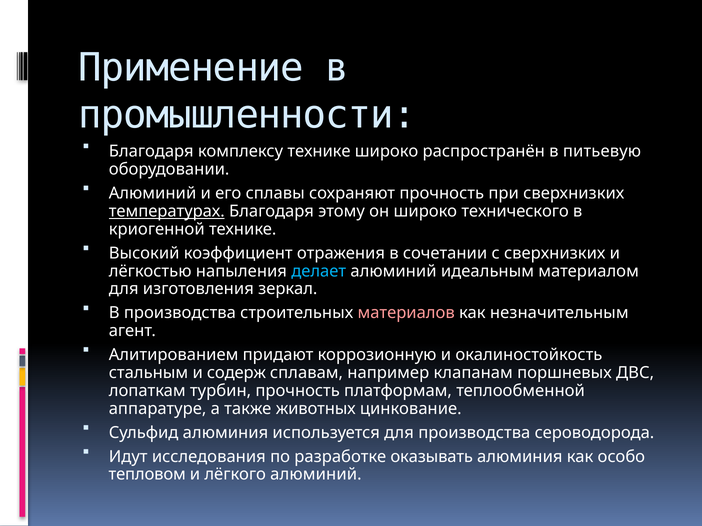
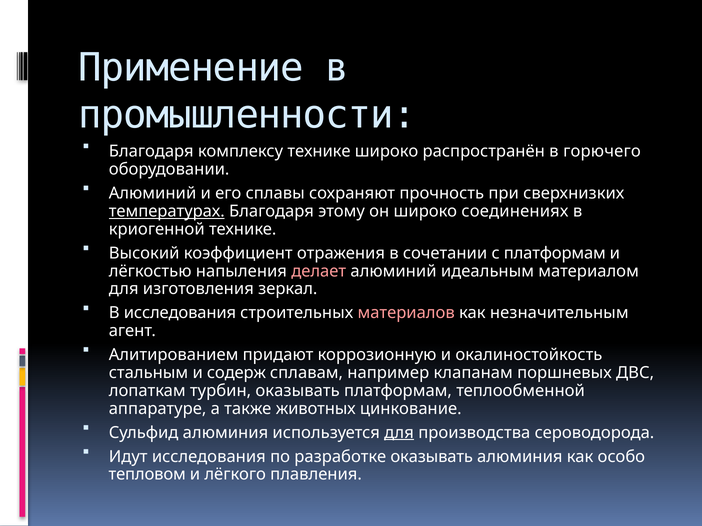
питьевую: питьевую -> горючего
технического: технического -> соединениях
с сверхнизких: сверхнизких -> платформам
делает colour: light blue -> pink
В производства: производства -> исследования
турбин прочность: прочность -> оказывать
для at (399, 433) underline: none -> present
лёгкого алюминий: алюминий -> плавления
